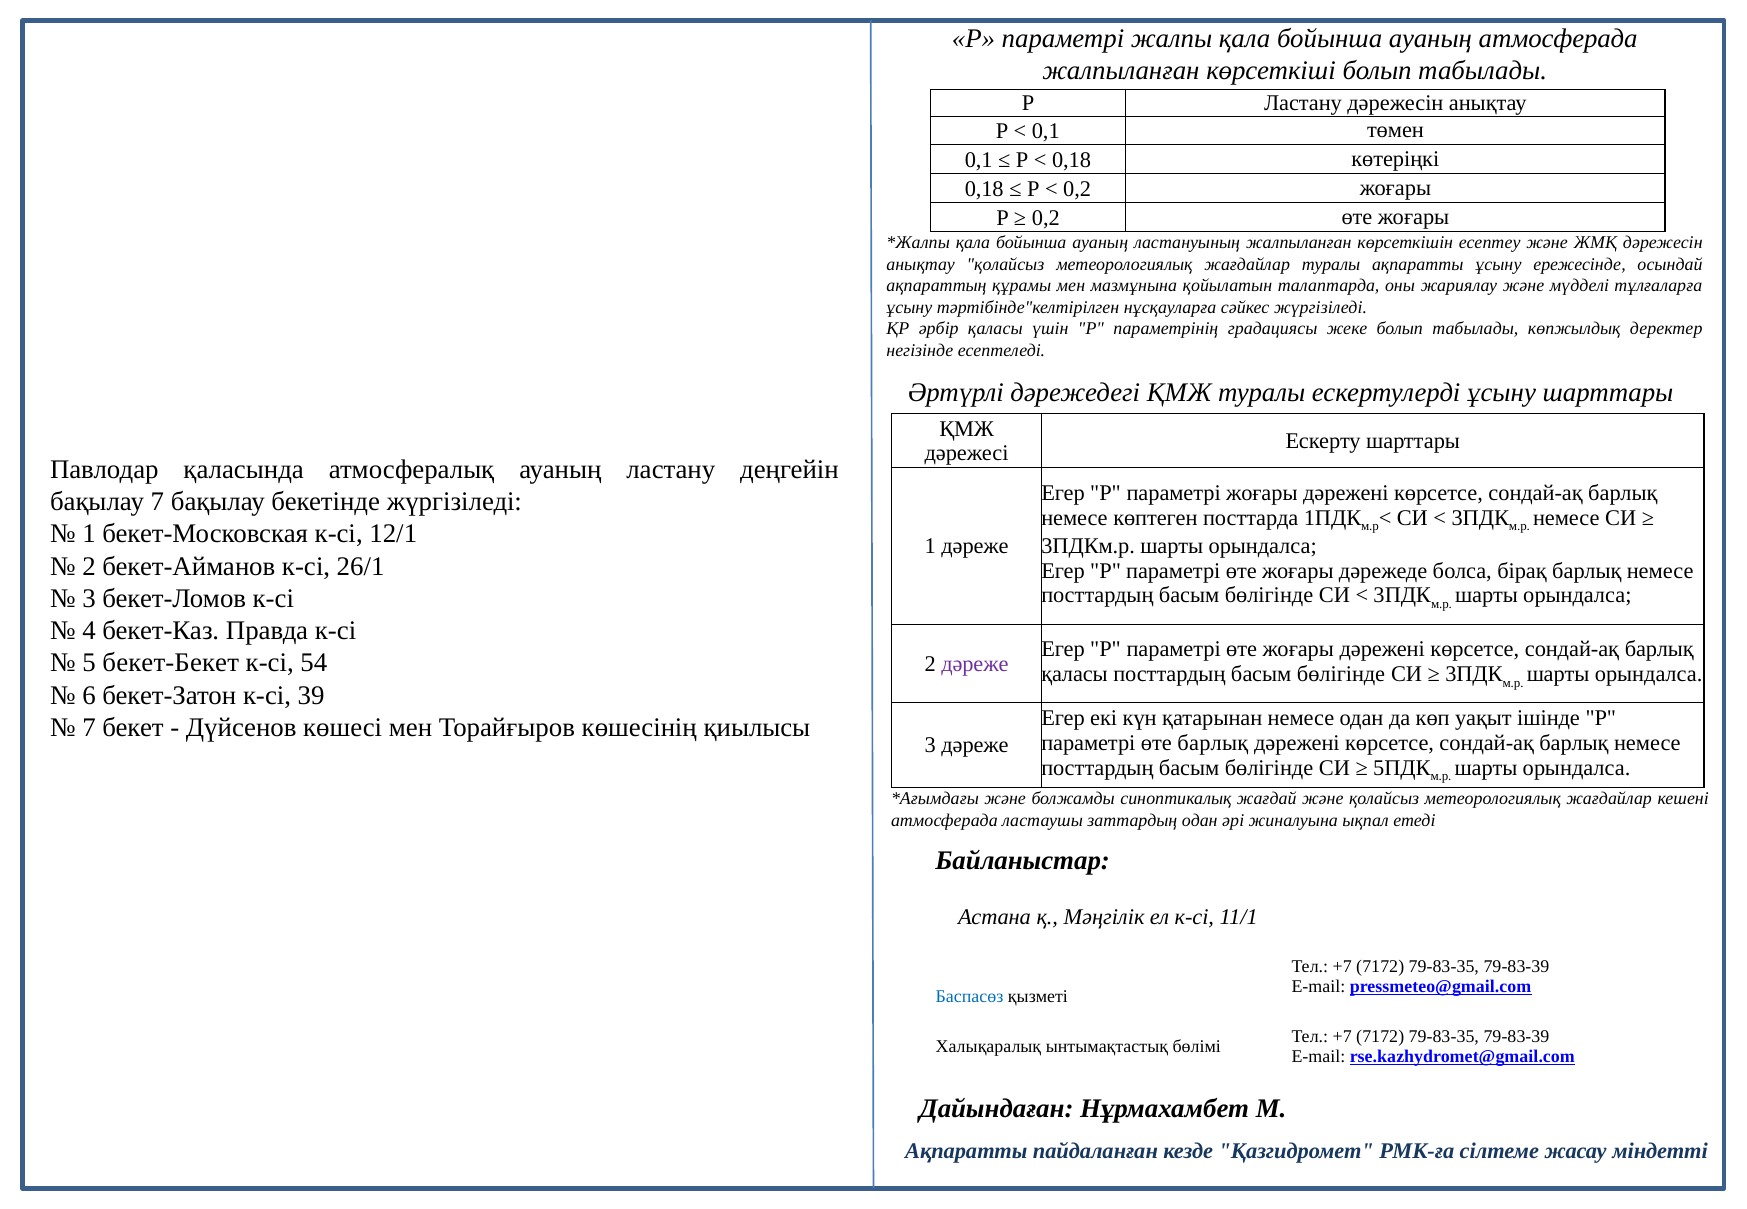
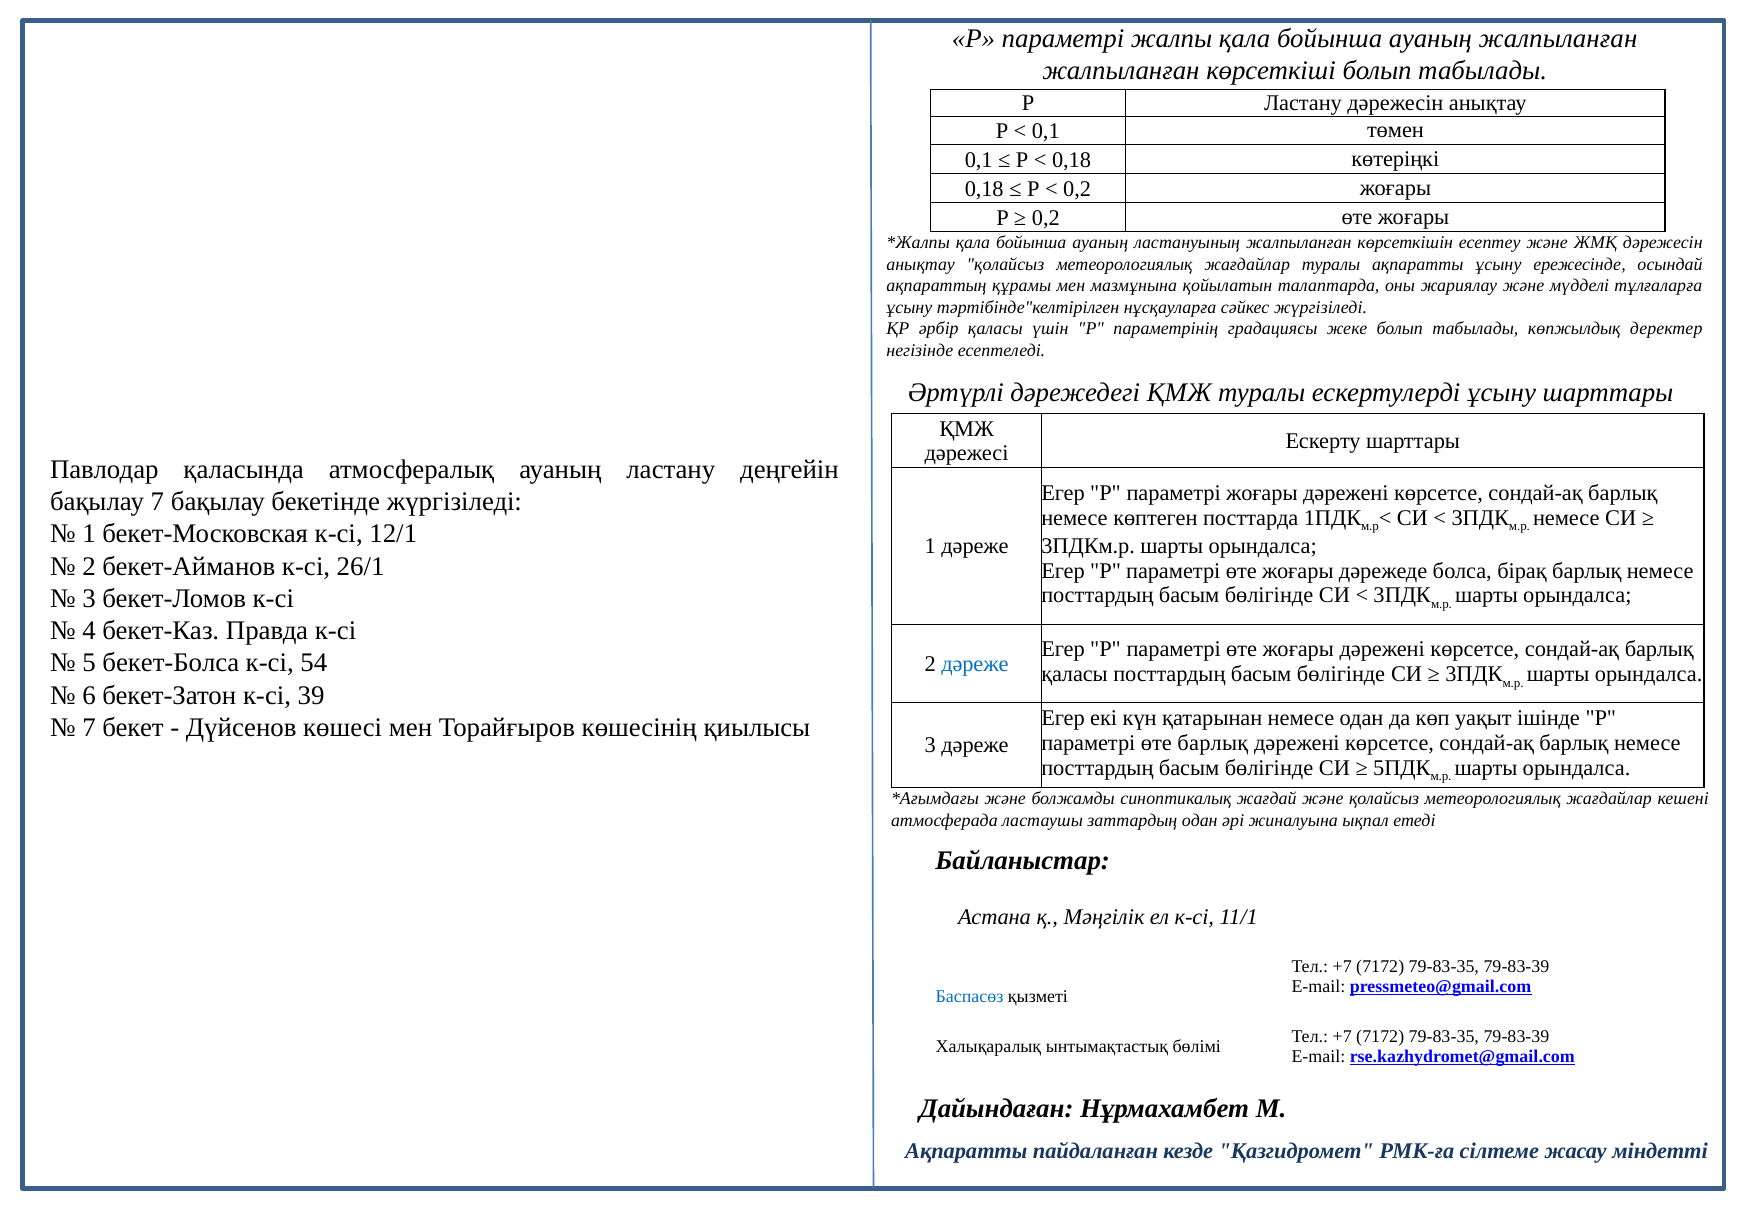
ауаның атмосферада: атмосферада -> жалпыланған
бекет-Бекет: бекет-Бекет -> бекет-Болса
дәреже at (975, 664) colour: purple -> blue
